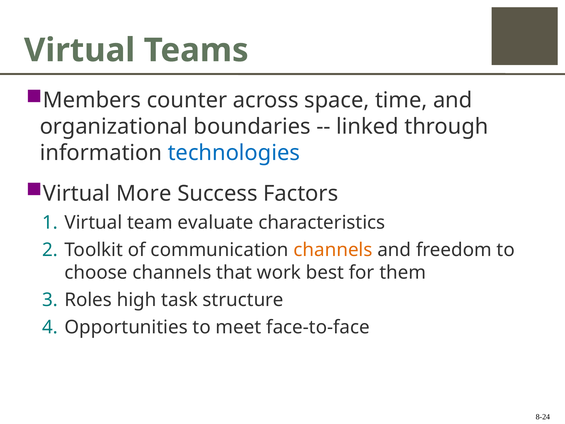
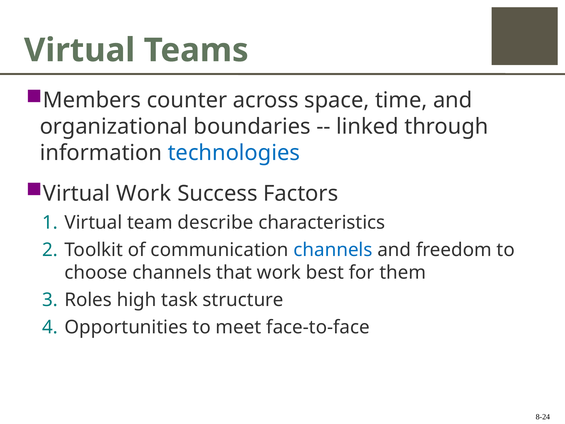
Virtual More: More -> Work
evaluate: evaluate -> describe
channels at (333, 250) colour: orange -> blue
